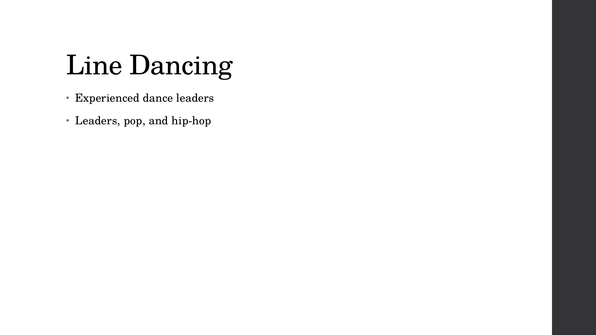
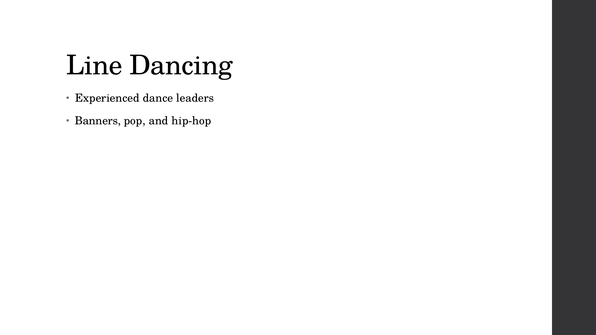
Leaders at (98, 121): Leaders -> Banners
